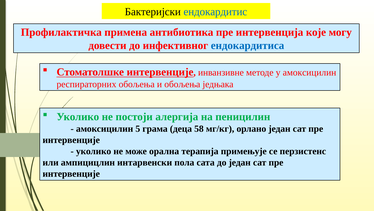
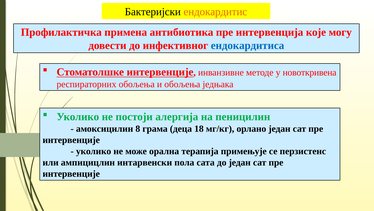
ендокардитис colour: blue -> orange
у амоксицилин: амоксицилин -> новоткривена
5: 5 -> 8
58: 58 -> 18
